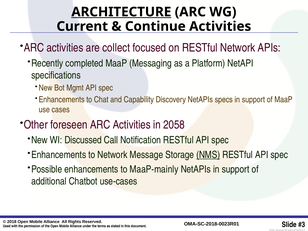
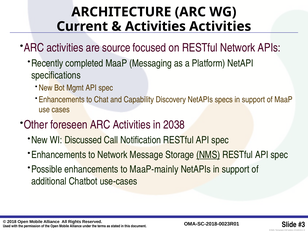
ARCHITECTURE underline: present -> none
Continue at (155, 26): Continue -> Activities
collect: collect -> source
2058: 2058 -> 2038
